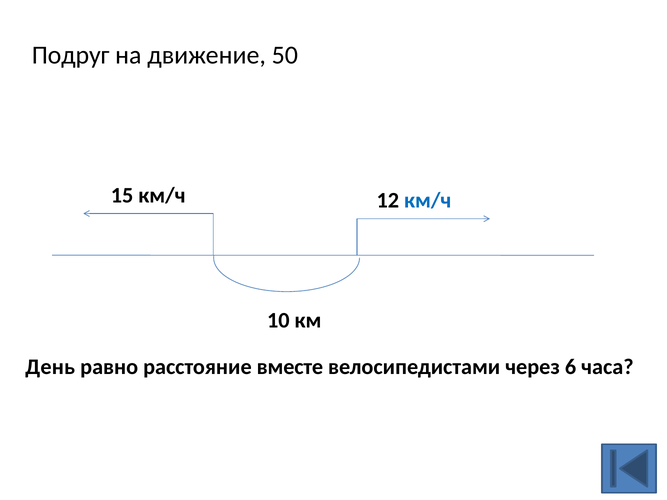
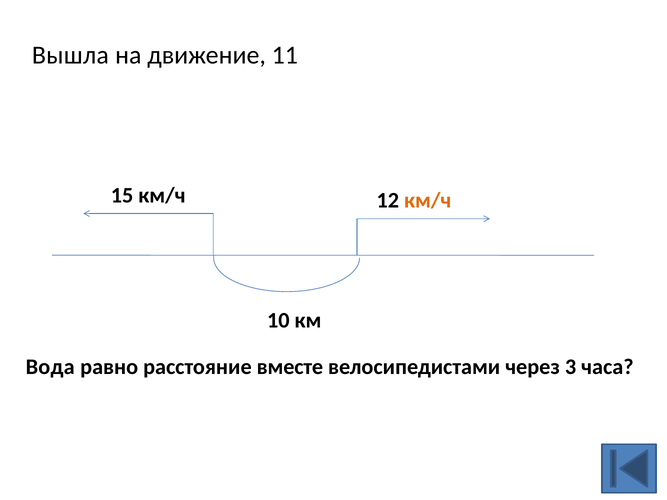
Подруг: Подруг -> Вышла
50: 50 -> 11
км/ч at (428, 201) colour: blue -> orange
День: День -> Вода
6: 6 -> 3
